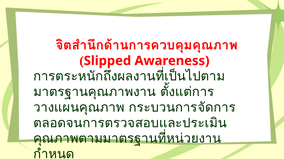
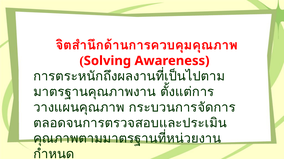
Slipped: Slipped -> Solving
